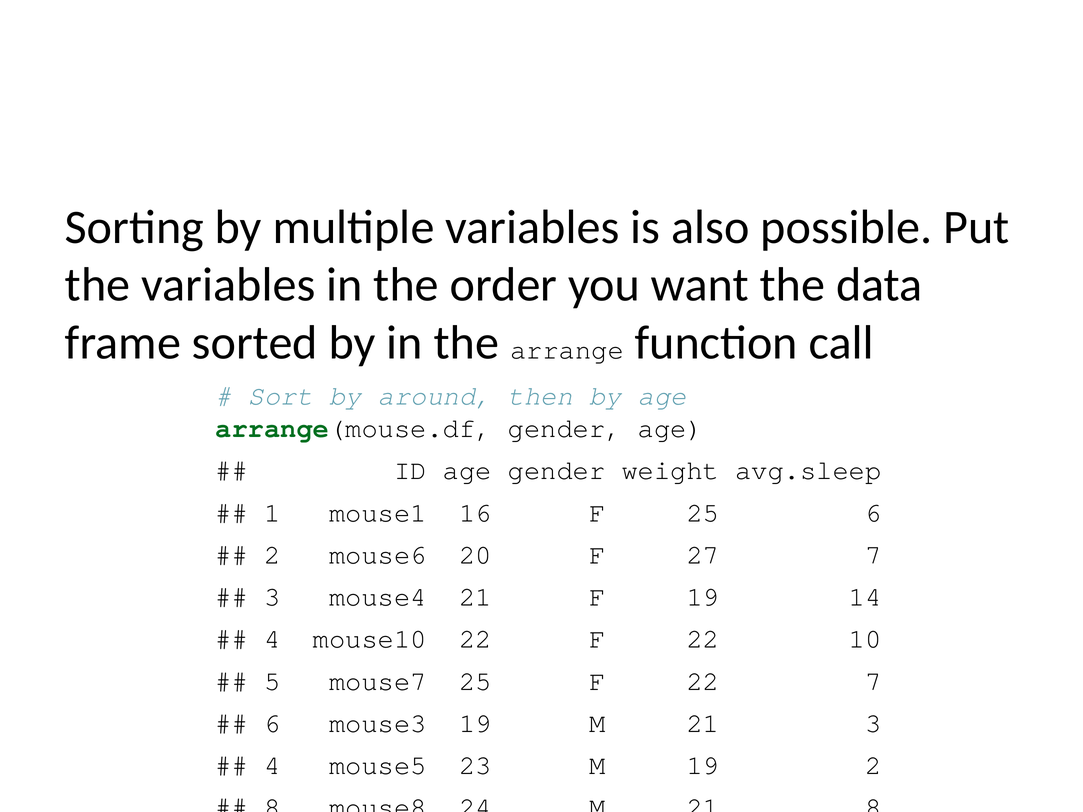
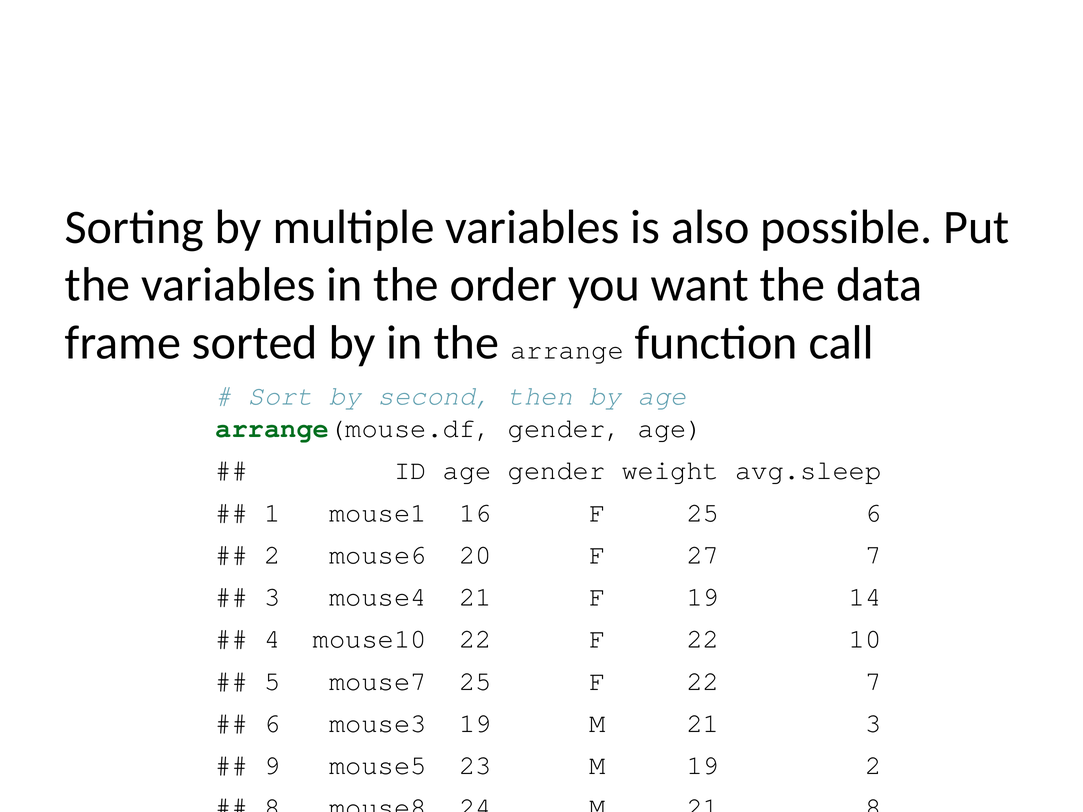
around: around -> second
4 at (272, 766): 4 -> 9
